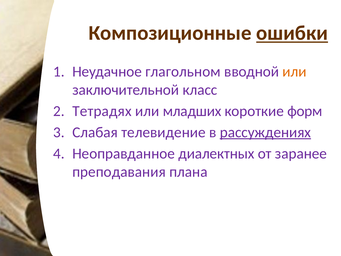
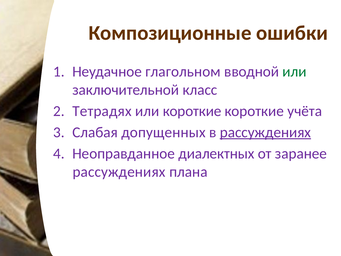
ошибки underline: present -> none
или at (295, 72) colour: orange -> green
или младших: младших -> короткие
форм: форм -> учёта
телевидение: телевидение -> допущенных
преподавания at (119, 172): преподавания -> рассуждениях
